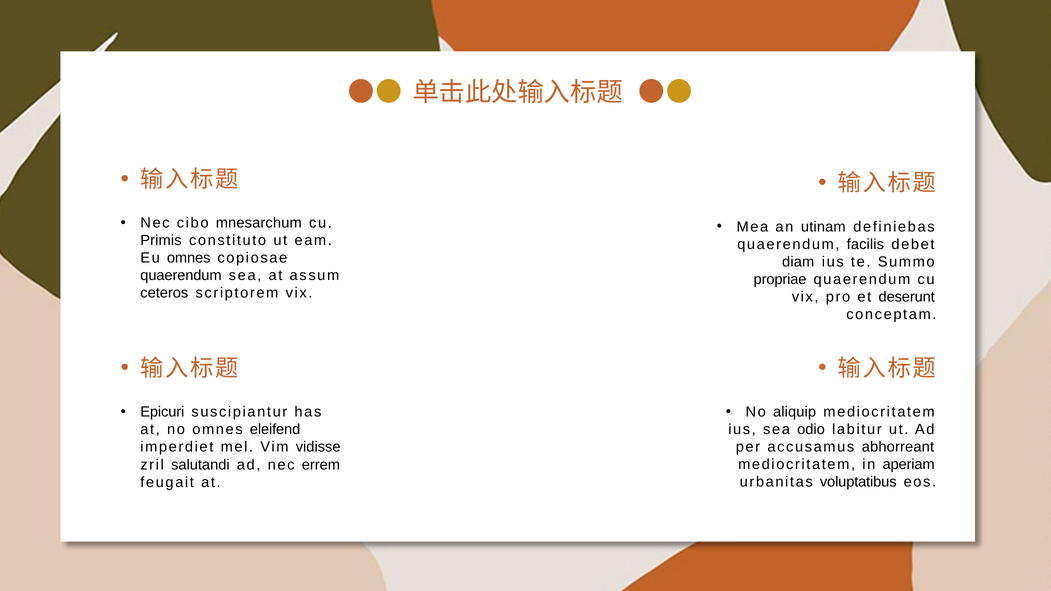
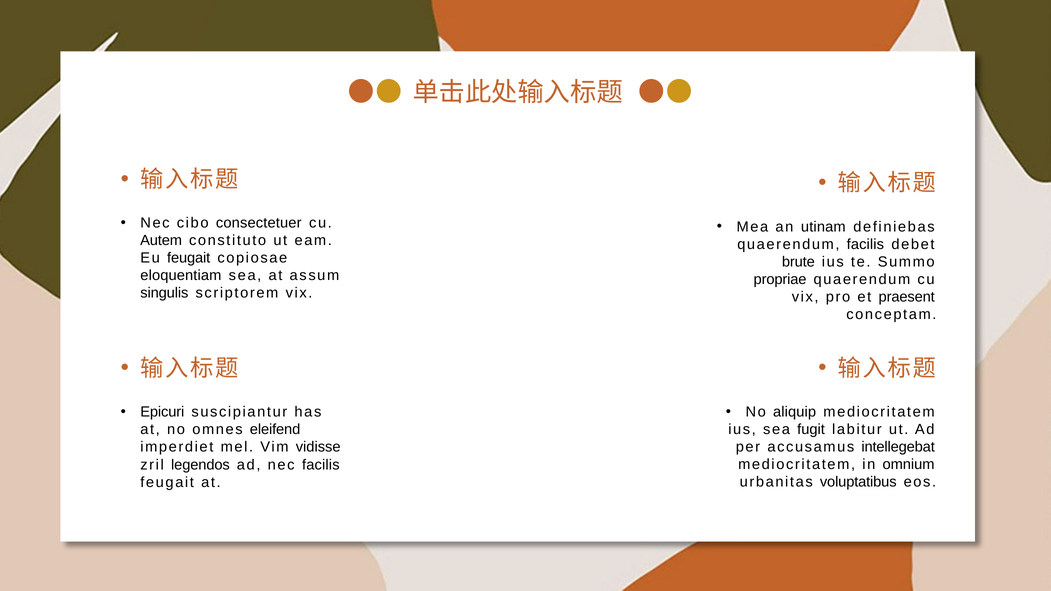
mnesarchum: mnesarchum -> consectetuer
Primis: Primis -> Autem
Eu omnes: omnes -> feugait
diam: diam -> brute
quaerendum at (181, 276): quaerendum -> eloquentiam
ceteros: ceteros -> singulis
deserunt: deserunt -> praesent
odio: odio -> fugit
abhorreant: abhorreant -> intellegebat
aperiam: aperiam -> omnium
salutandi: salutandi -> legendos
nec errem: errem -> facilis
